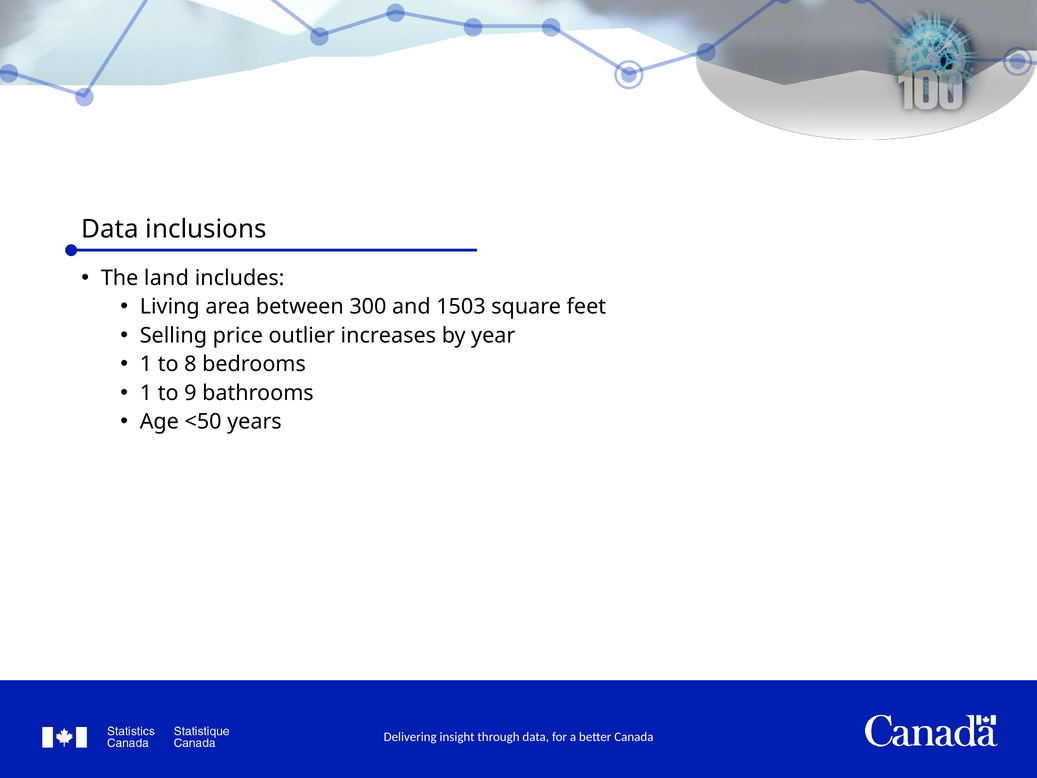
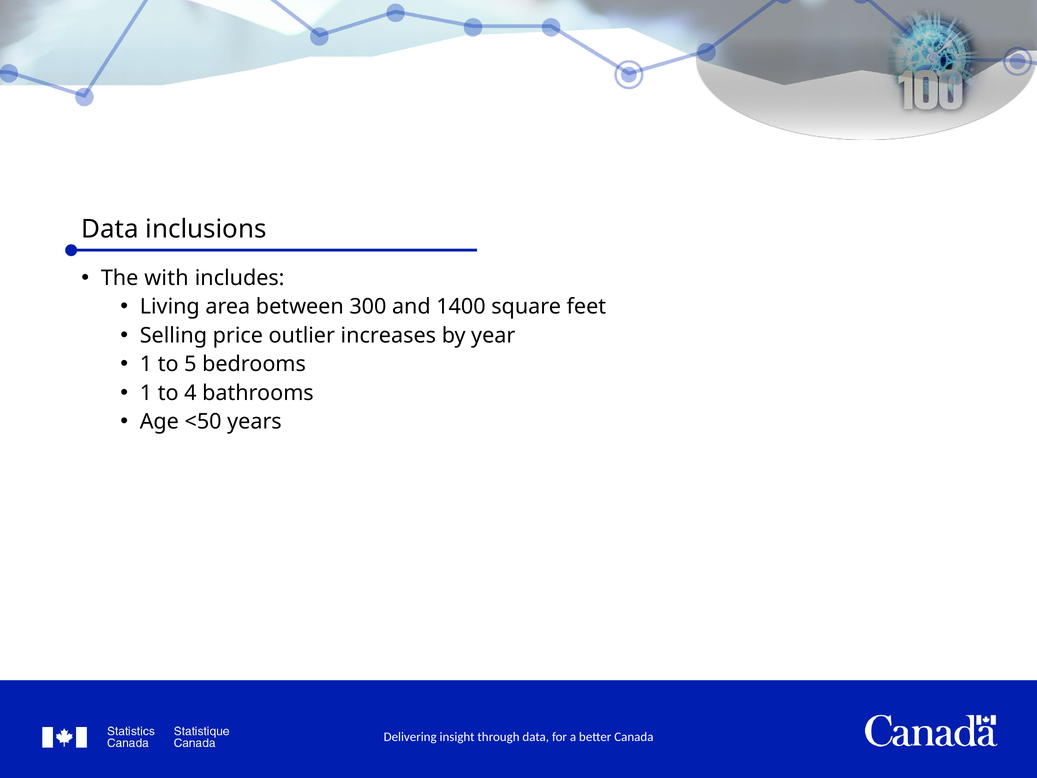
land: land -> with
1503: 1503 -> 1400
8: 8 -> 5
9: 9 -> 4
